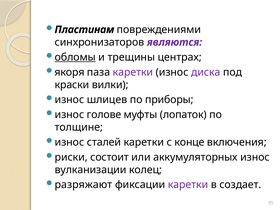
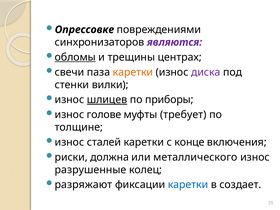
Пластинам: Пластинам -> Опрессовке
якоря: якоря -> свечи
каретки at (133, 72) colour: purple -> orange
краски: краски -> стенки
шлицев underline: none -> present
лопаток: лопаток -> требует
состоит: состоит -> должна
аккумуляторных: аккумуляторных -> металлического
вулканизации: вулканизации -> разрушенные
каретки at (188, 185) colour: purple -> blue
